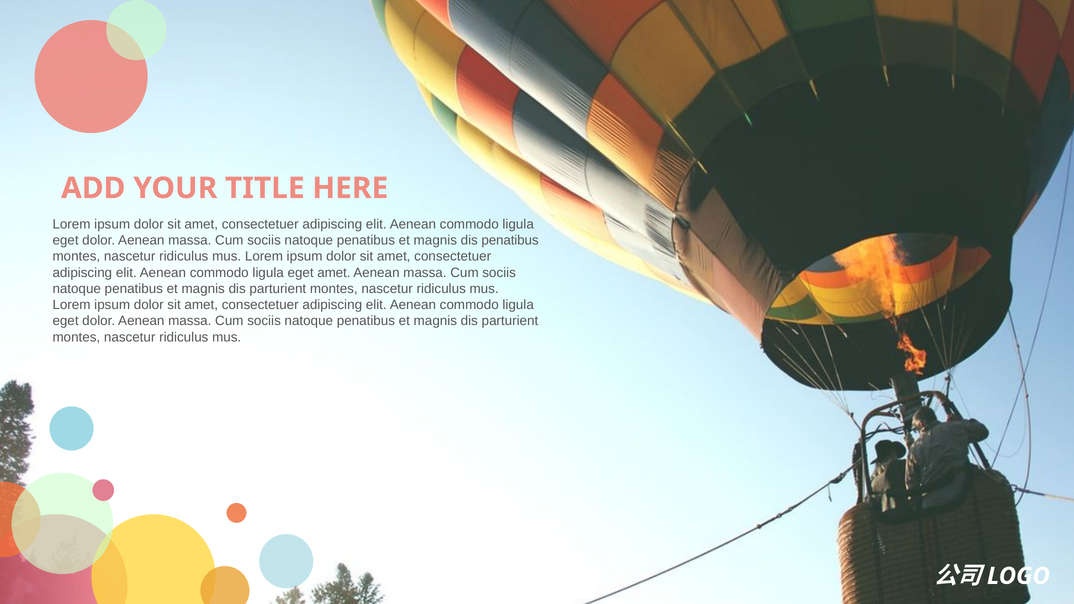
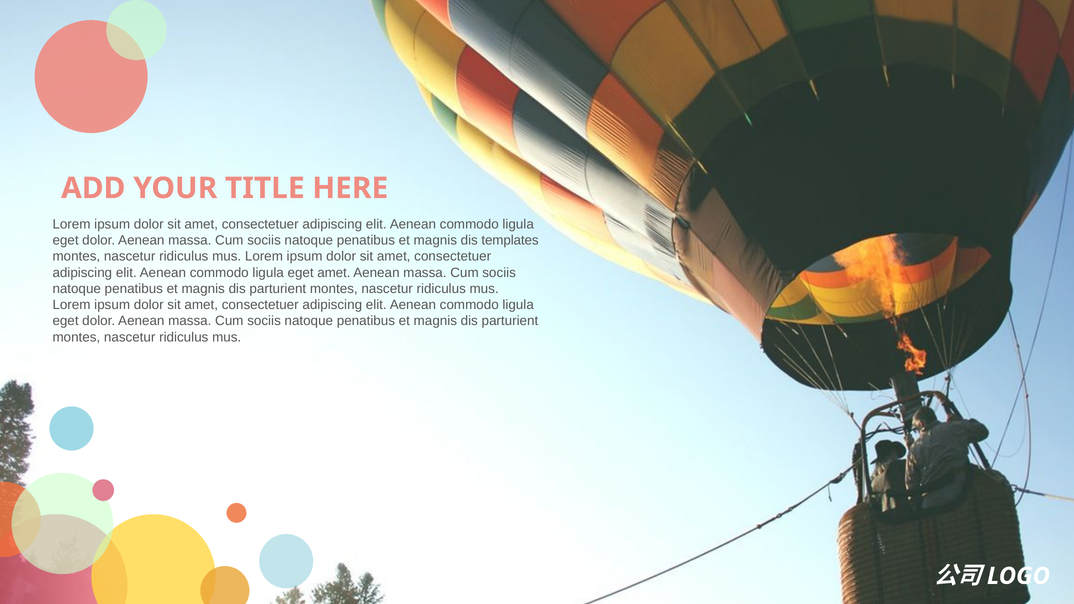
dis penatibus: penatibus -> templates
